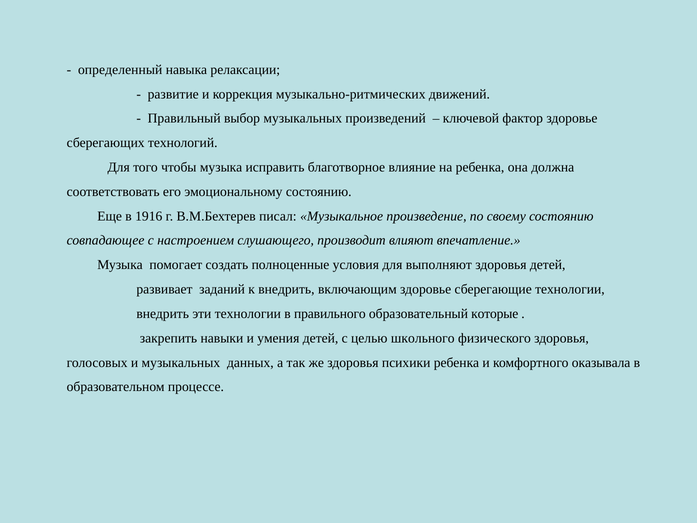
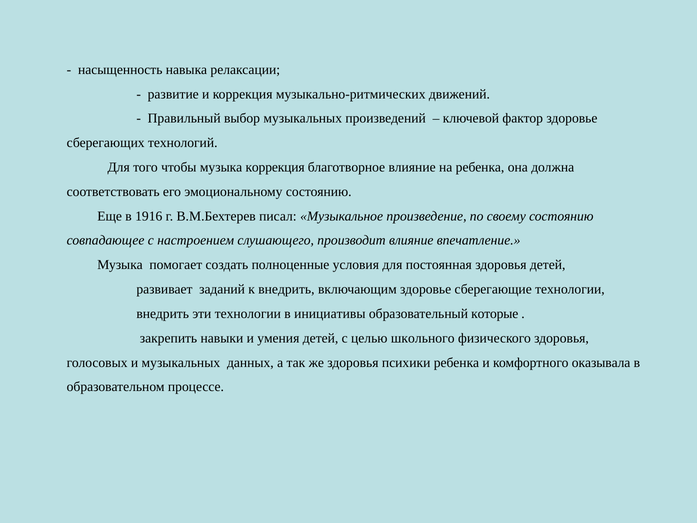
определенный: определенный -> насыщенность
музыка исправить: исправить -> коррекция
производит влияют: влияют -> влияние
выполняют: выполняют -> постоянная
правильного: правильного -> инициативы
